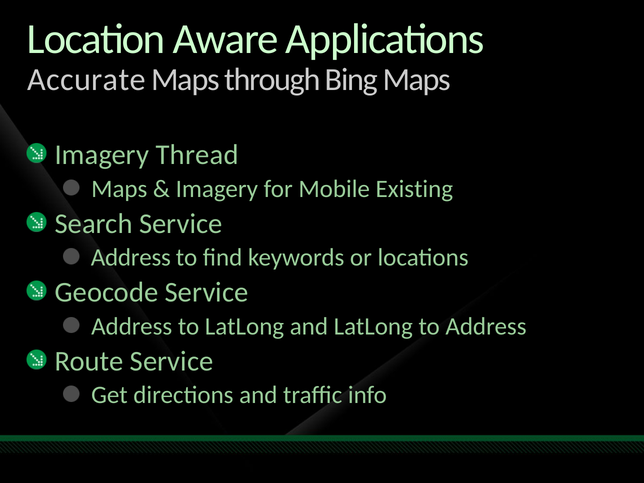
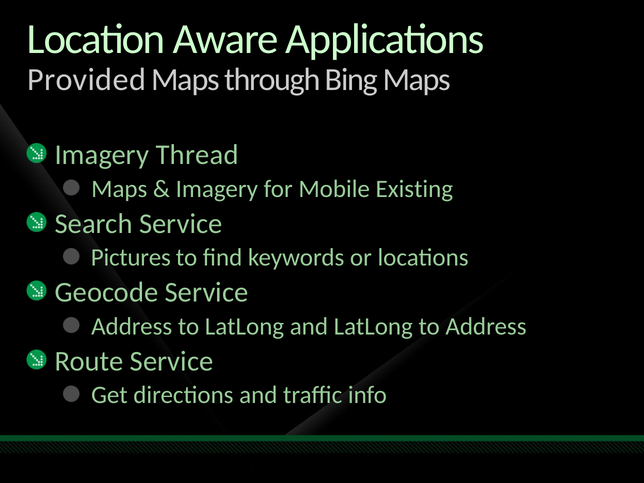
Accurate: Accurate -> Provided
Address at (131, 258): Address -> Pictures
